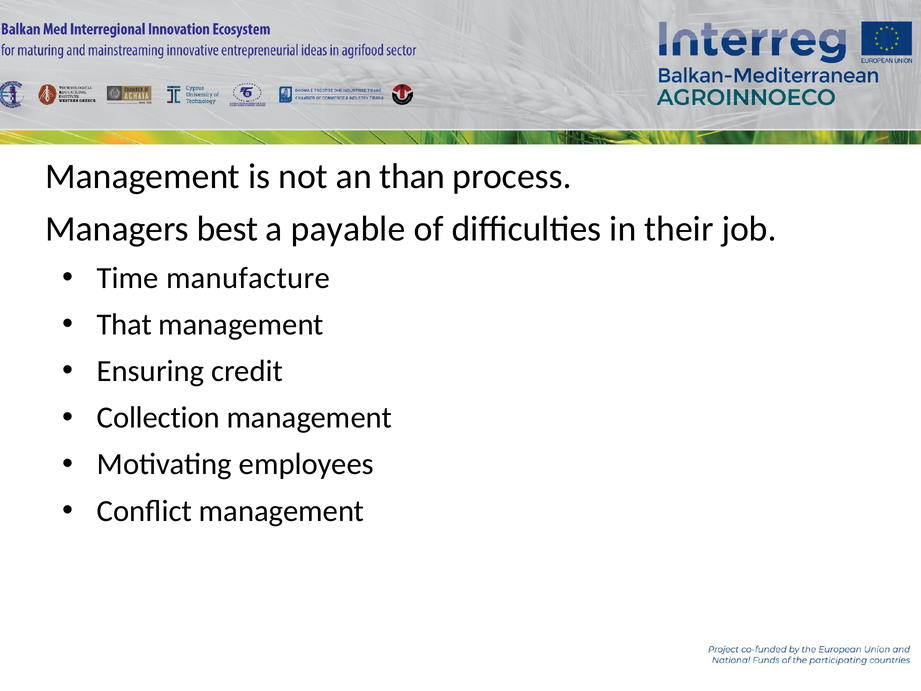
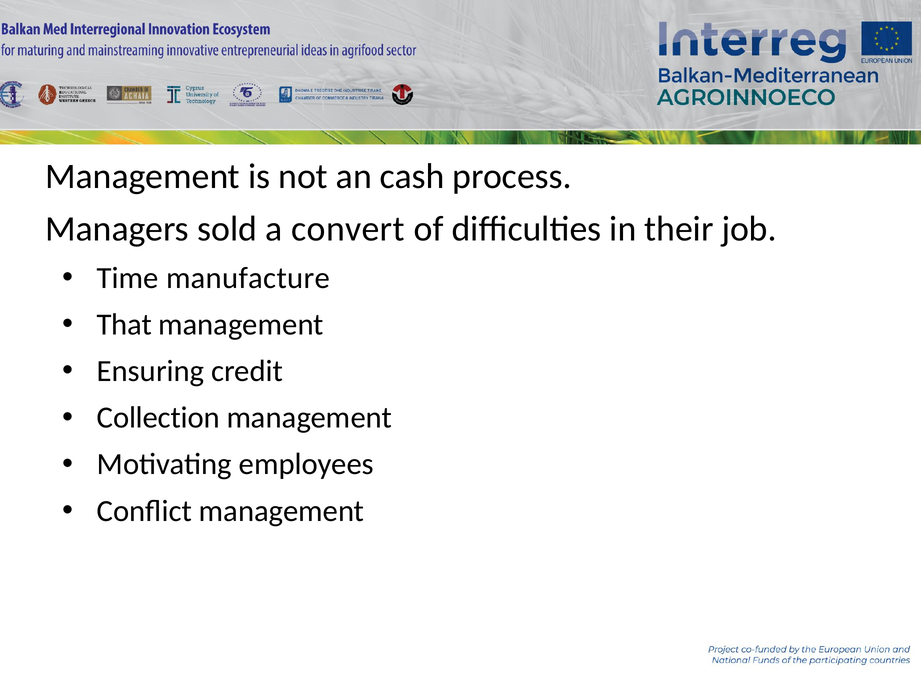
than: than -> cash
best: best -> sold
payable: payable -> convert
